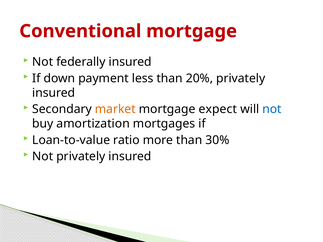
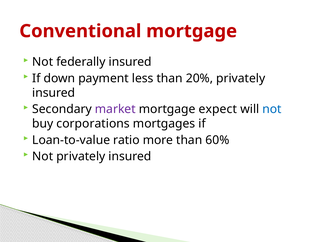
market colour: orange -> purple
amortization: amortization -> corporations
30%: 30% -> 60%
